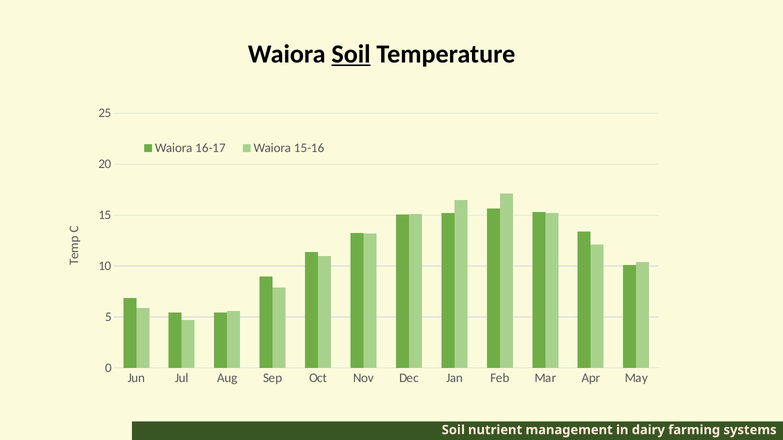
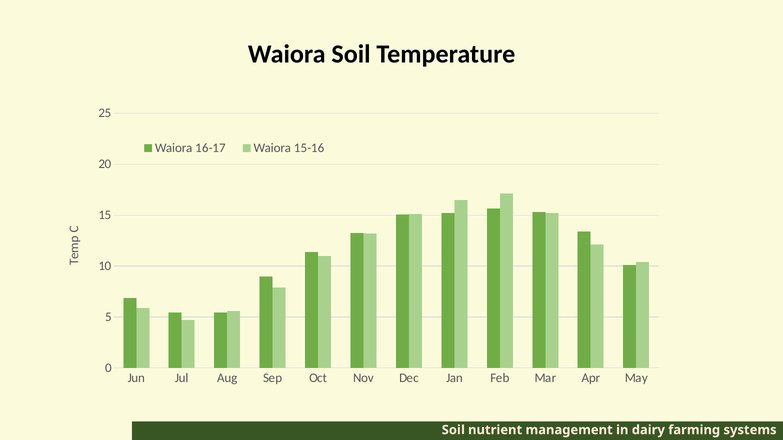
Soil at (351, 54) underline: present -> none
